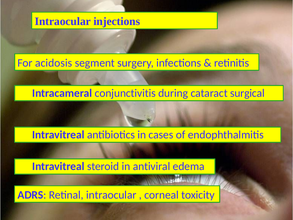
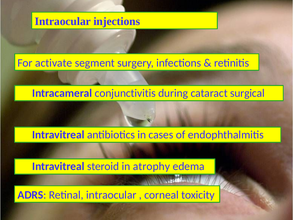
acidosis: acidosis -> activate
antiviral: antiviral -> atrophy
